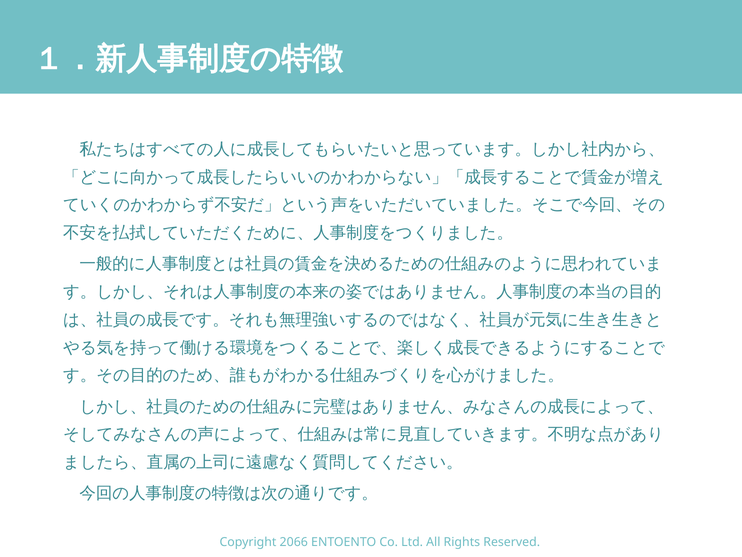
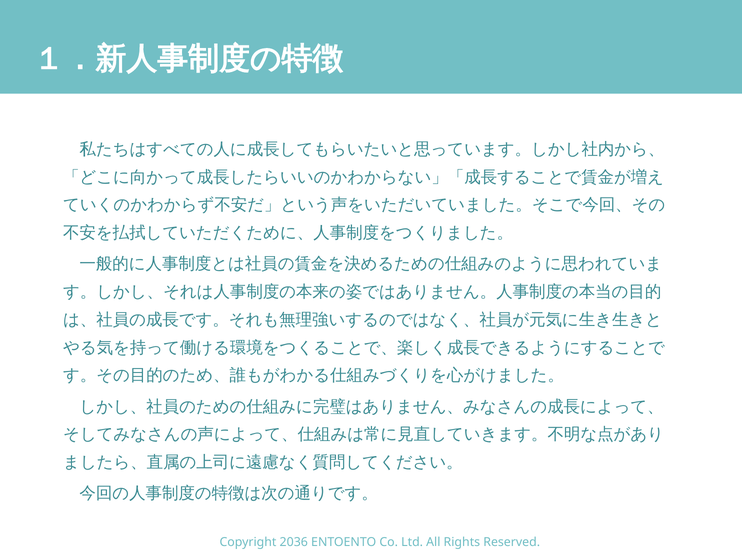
2066: 2066 -> 2036
